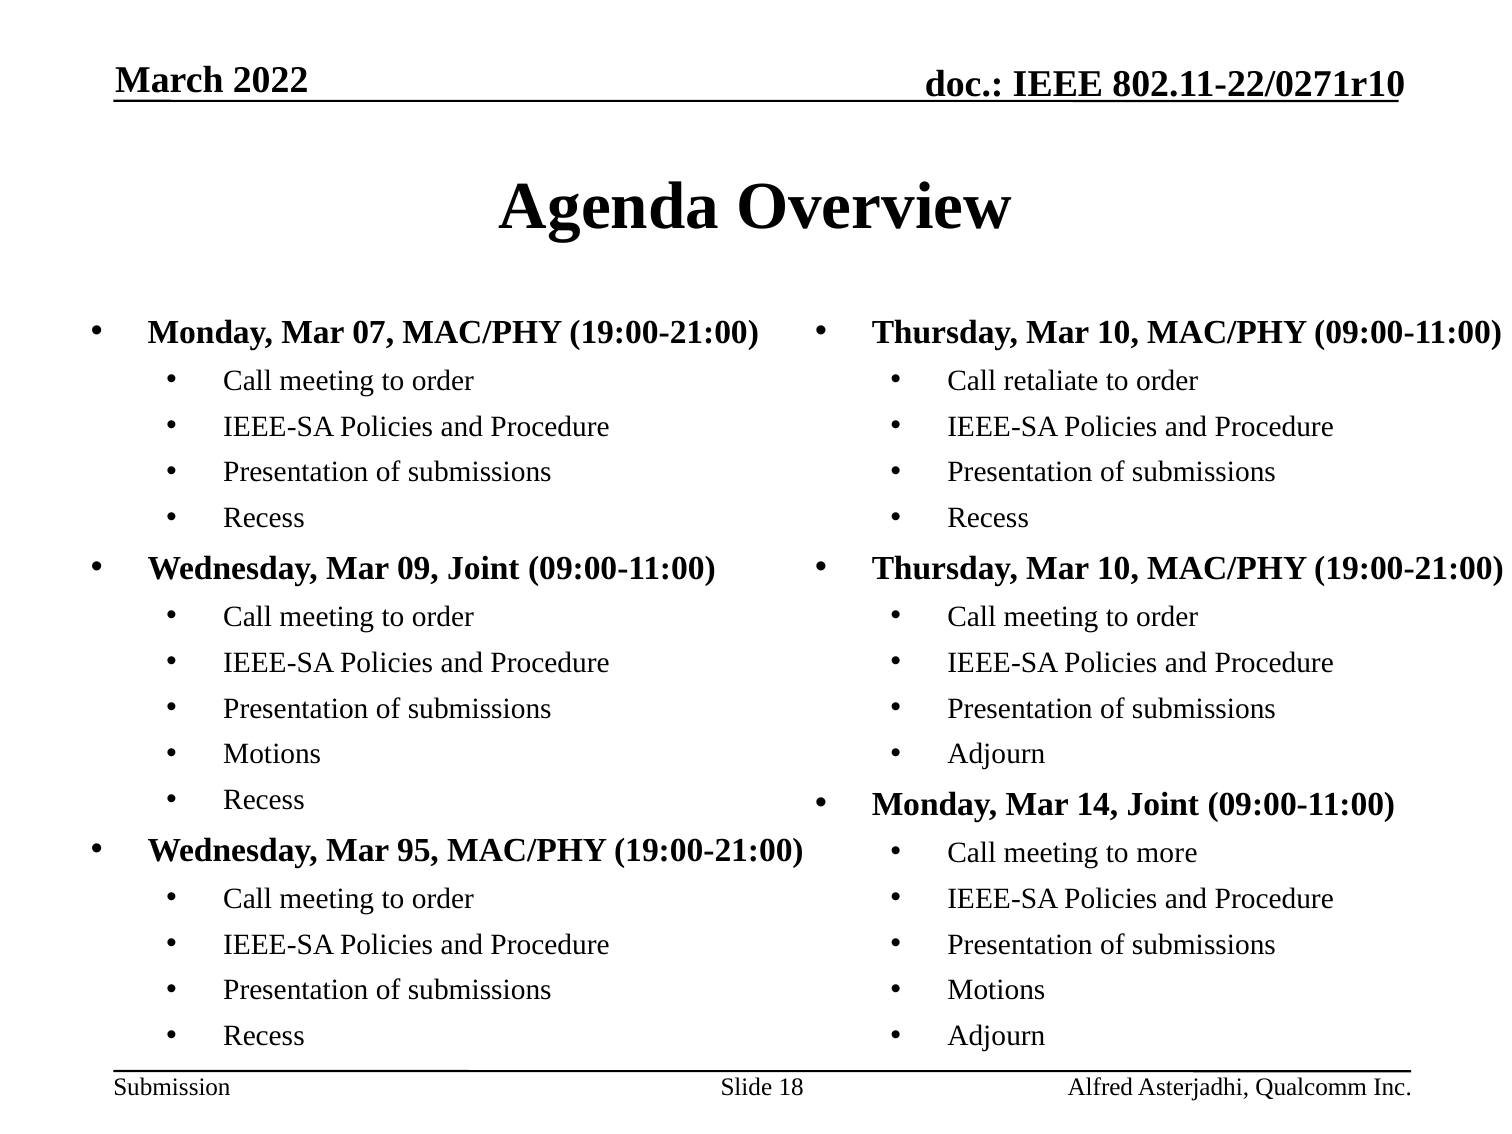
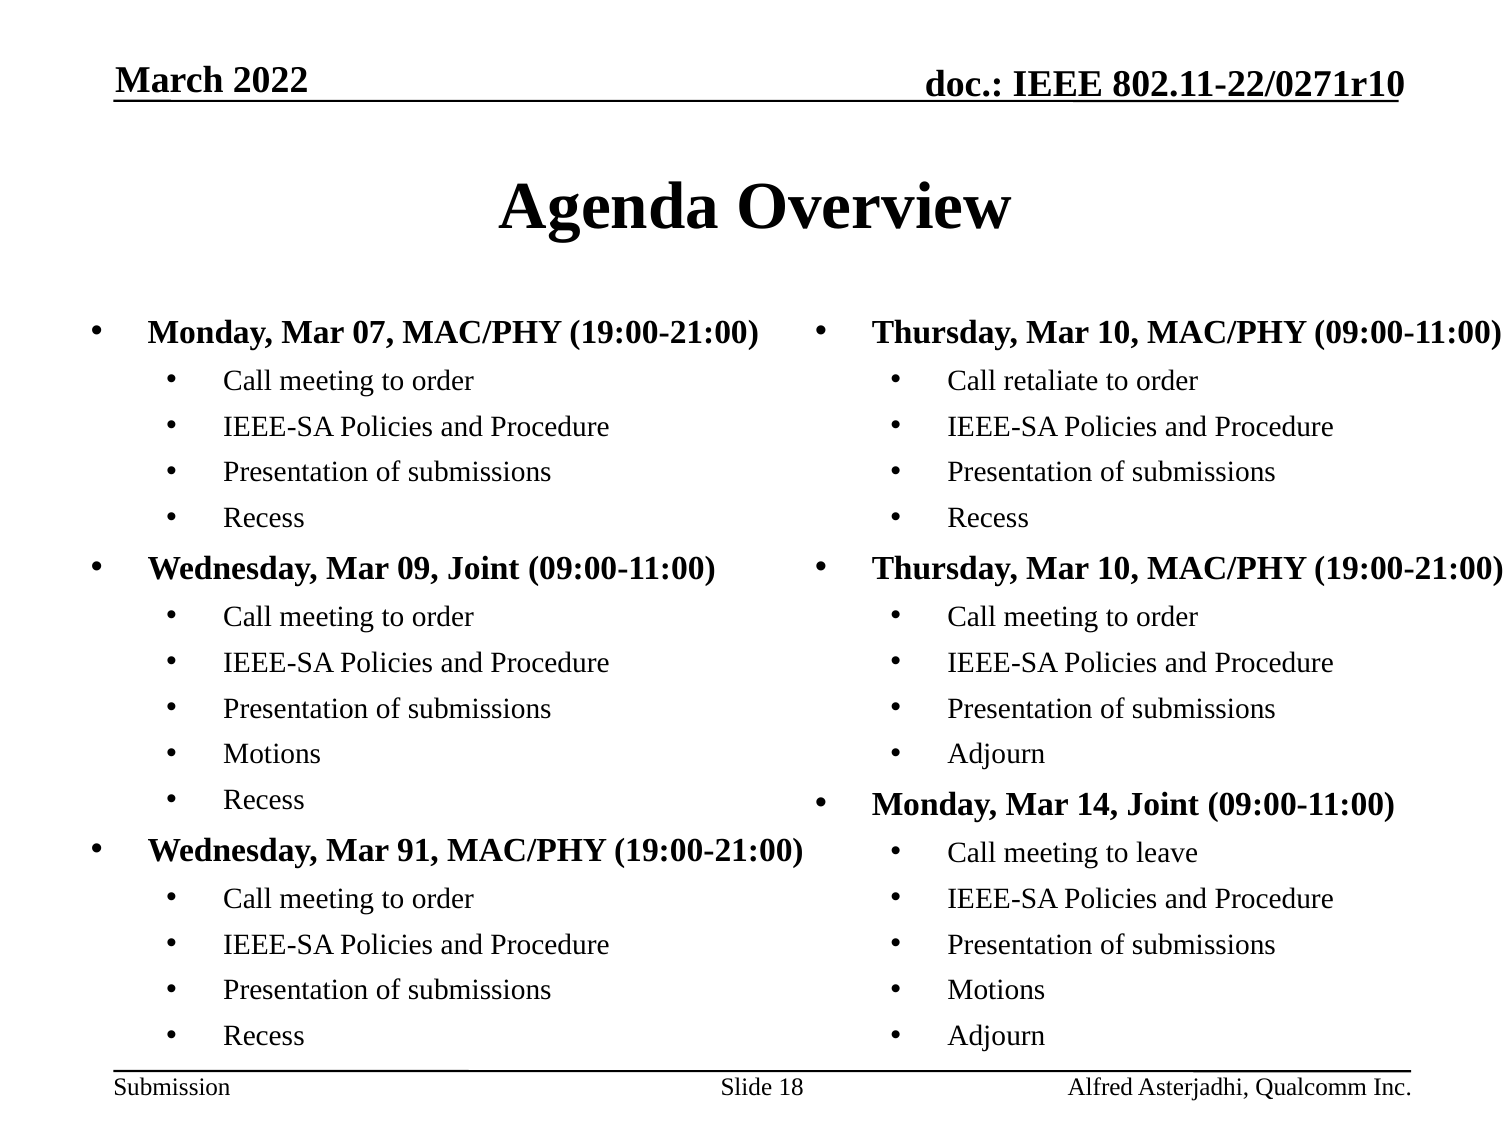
95: 95 -> 91
more: more -> leave
